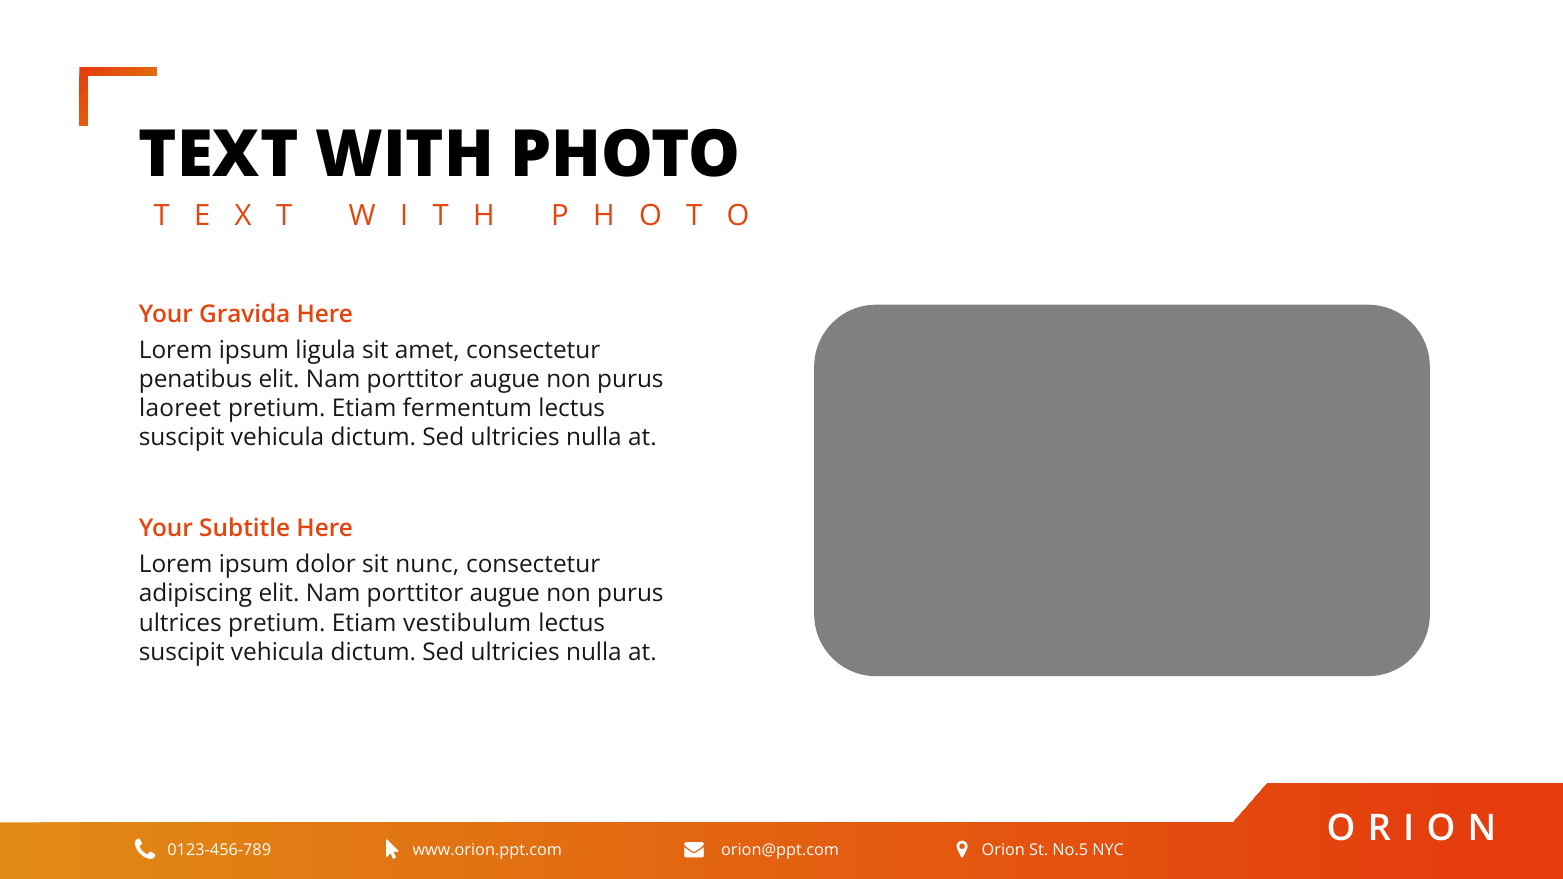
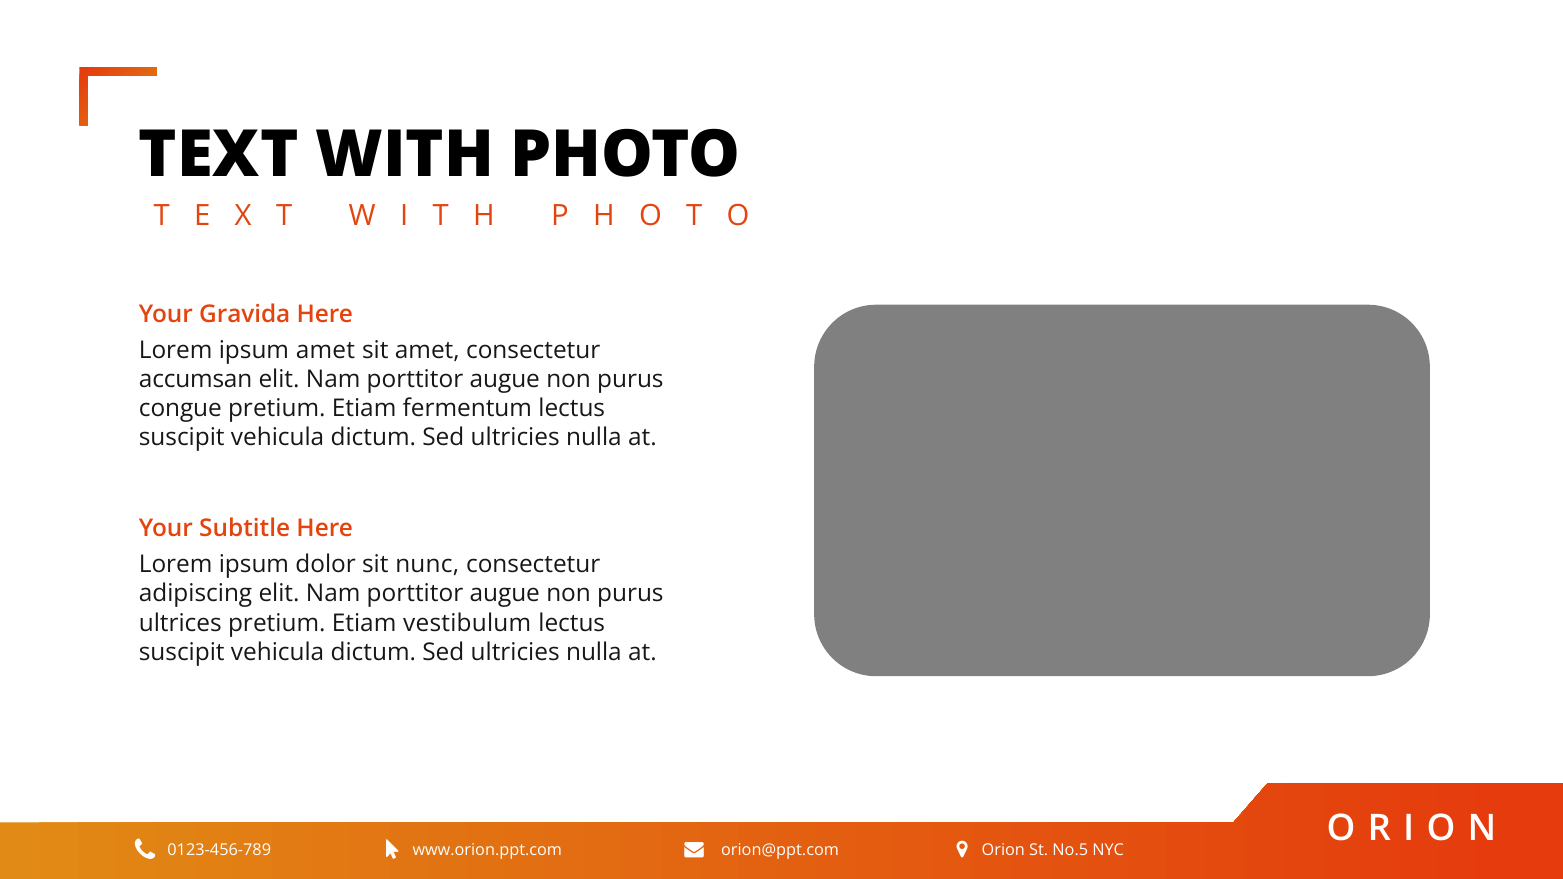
ipsum ligula: ligula -> amet
penatibus: penatibus -> accumsan
laoreet: laoreet -> congue
